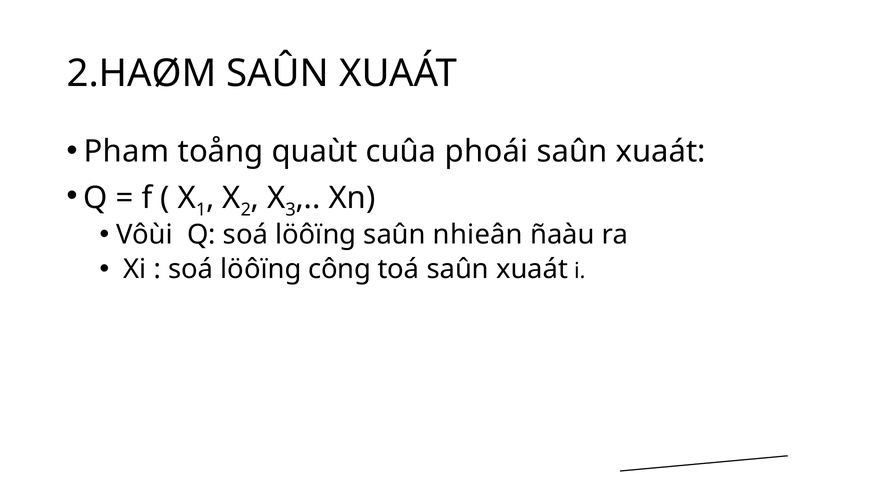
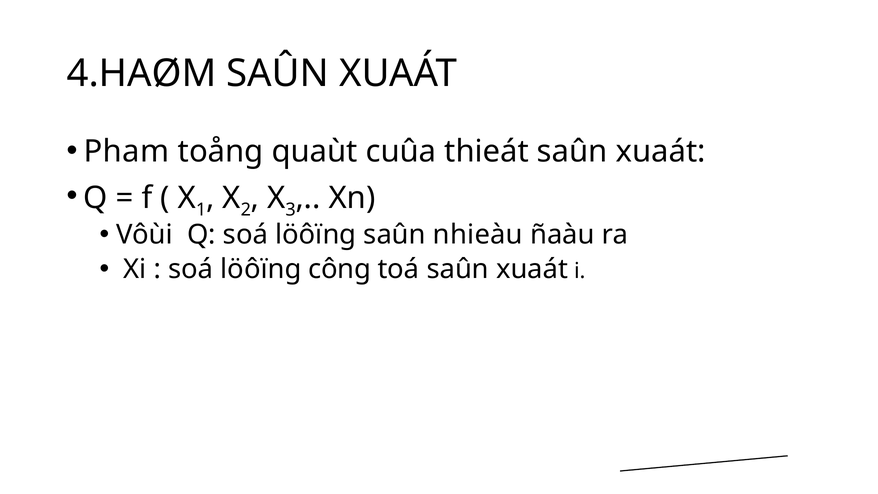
2.HAØM: 2.HAØM -> 4.HAØM
phoái: phoái -> thieát
nhieân: nhieân -> nhieàu
